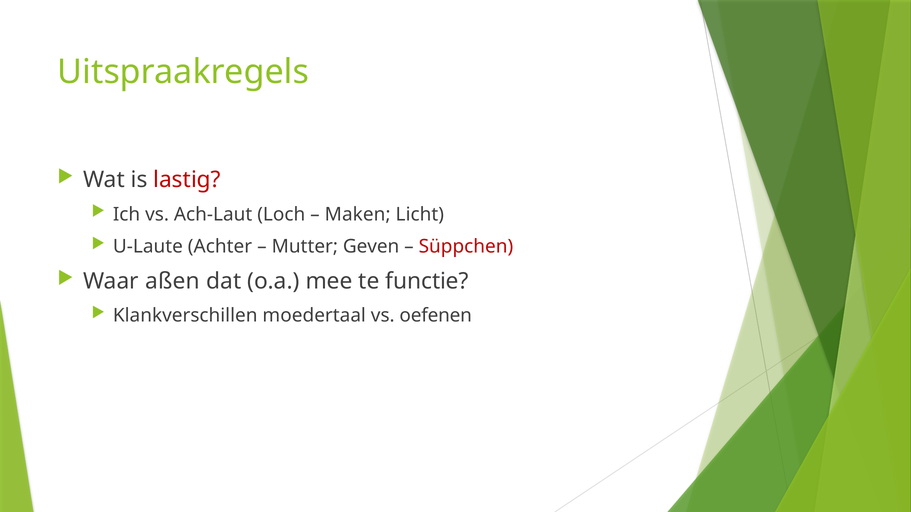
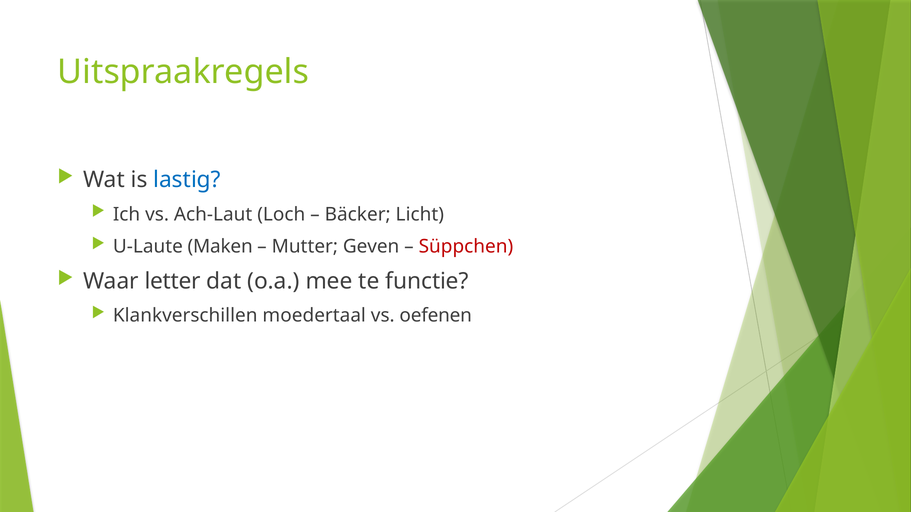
lastig colour: red -> blue
Maken: Maken -> Bäcker
Achter: Achter -> Maken
aßen: aßen -> letter
